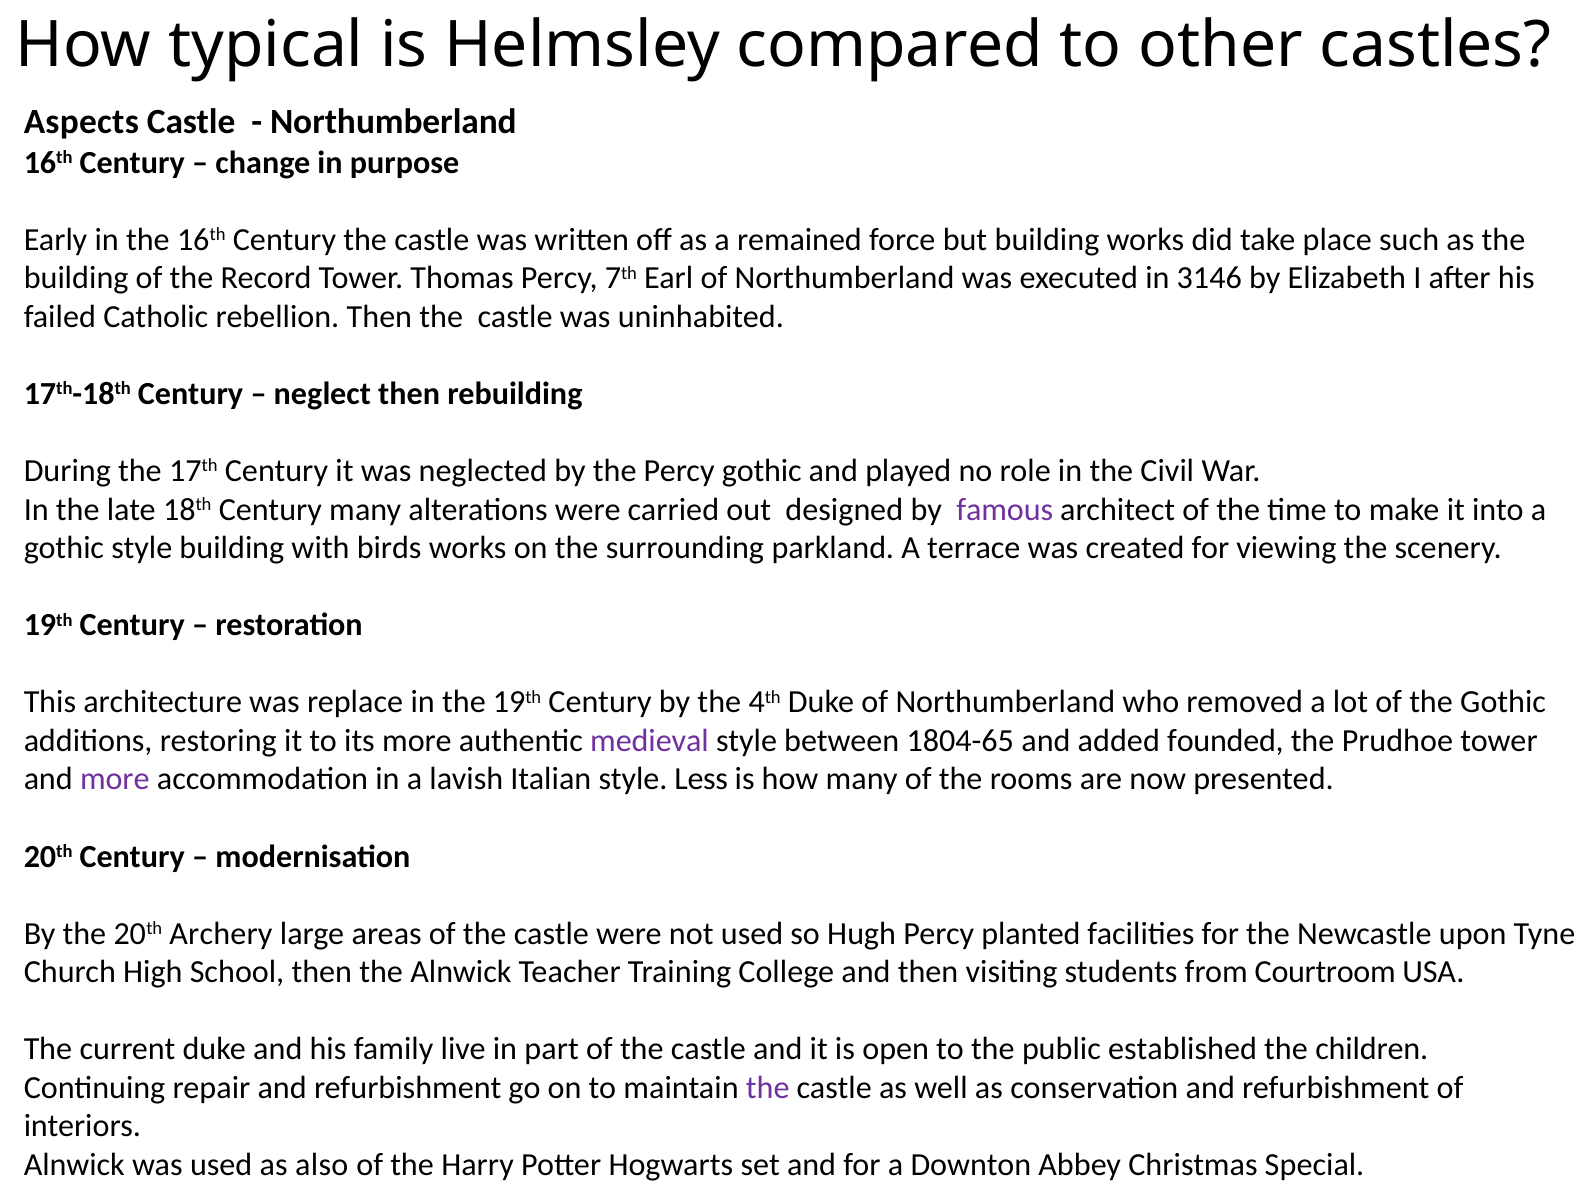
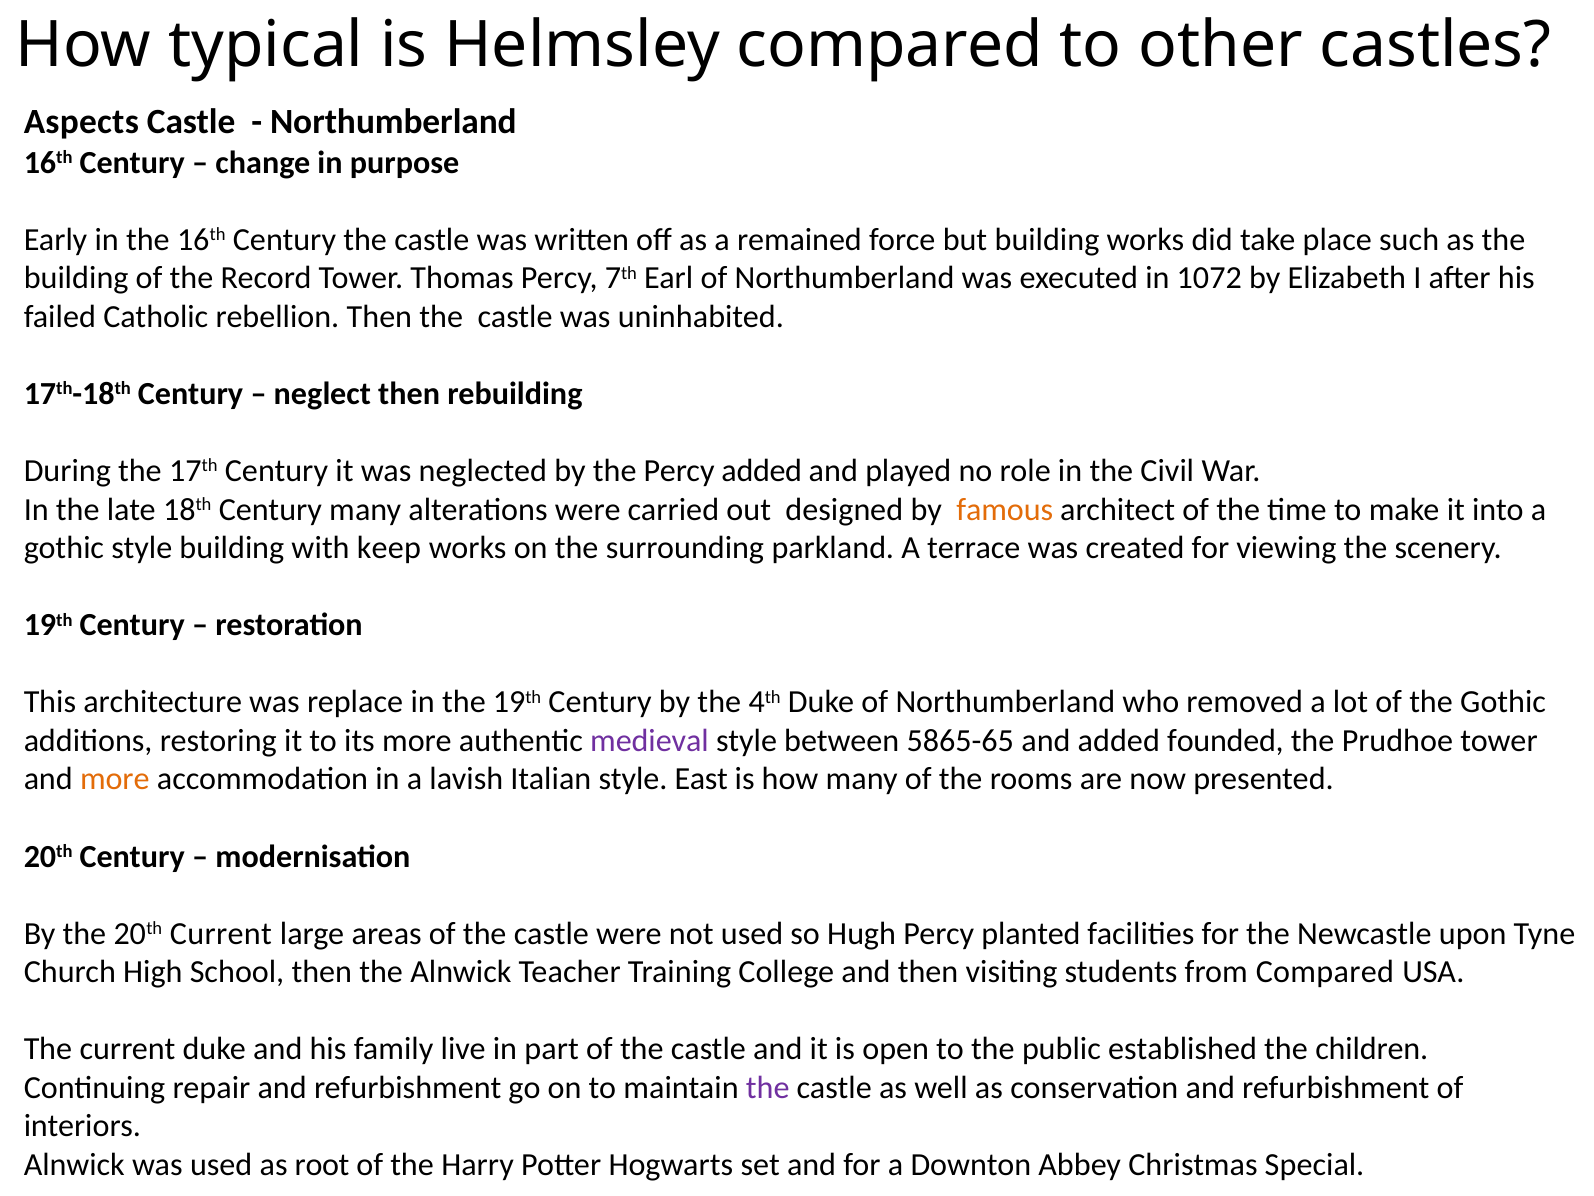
3146: 3146 -> 1072
Percy gothic: gothic -> added
famous colour: purple -> orange
birds: birds -> keep
1804-65: 1804-65 -> 5865-65
more at (115, 779) colour: purple -> orange
Less: Less -> East
20th Archery: Archery -> Current
from Courtroom: Courtroom -> Compared
also: also -> root
